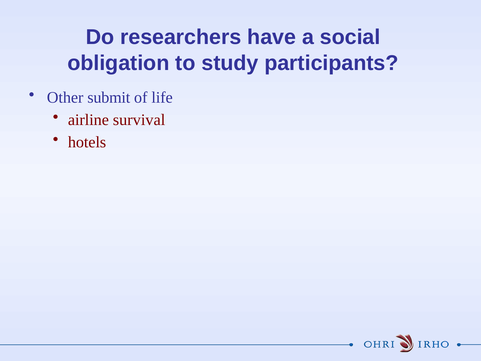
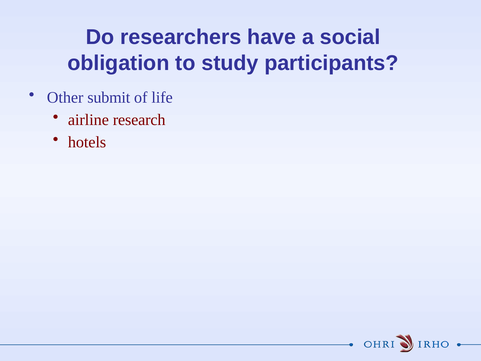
survival: survival -> research
